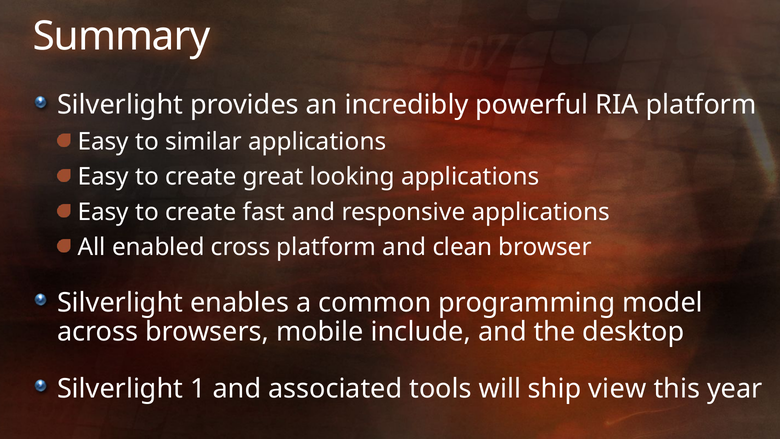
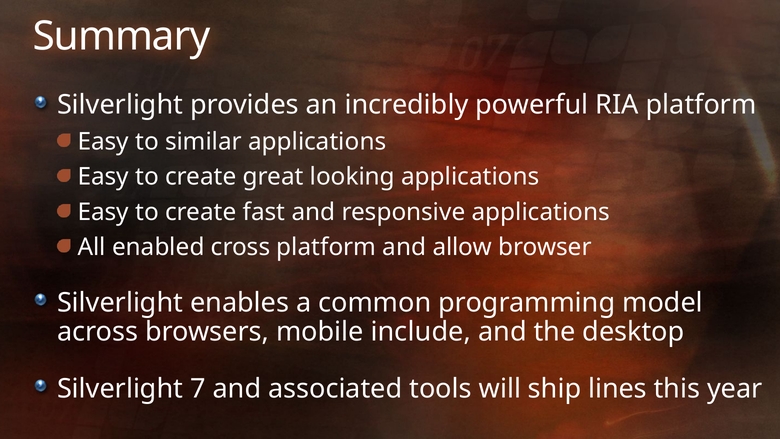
clean: clean -> allow
1: 1 -> 7
view: view -> lines
